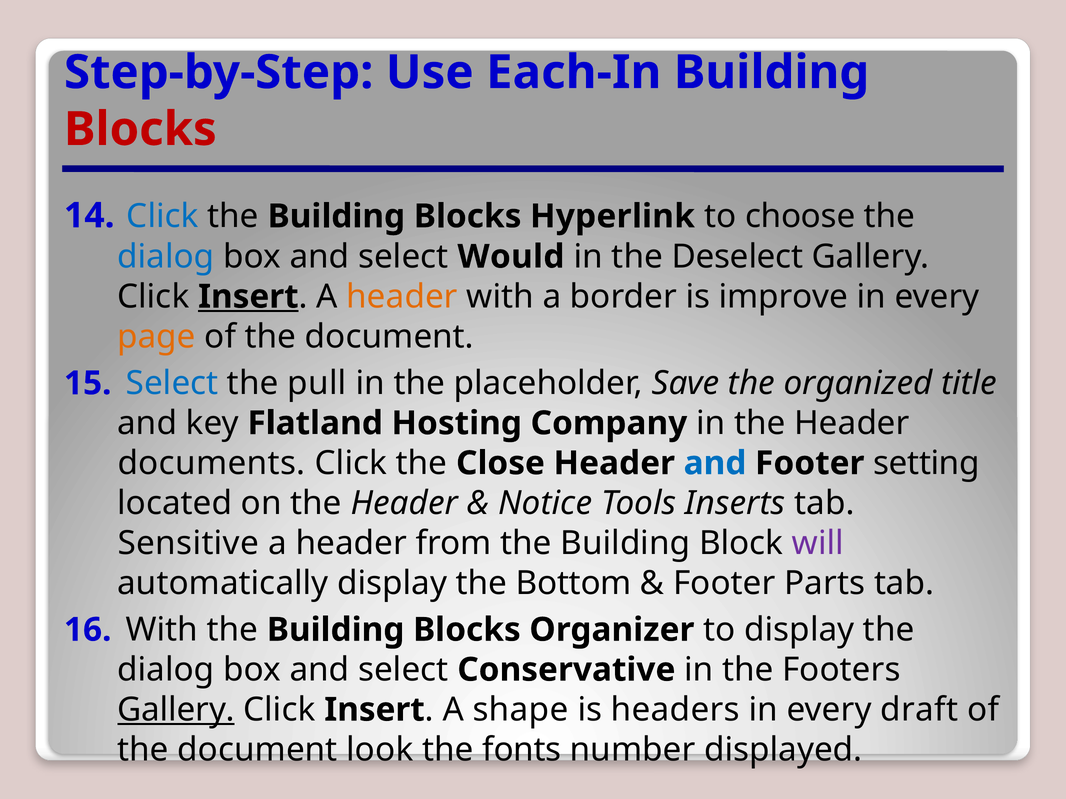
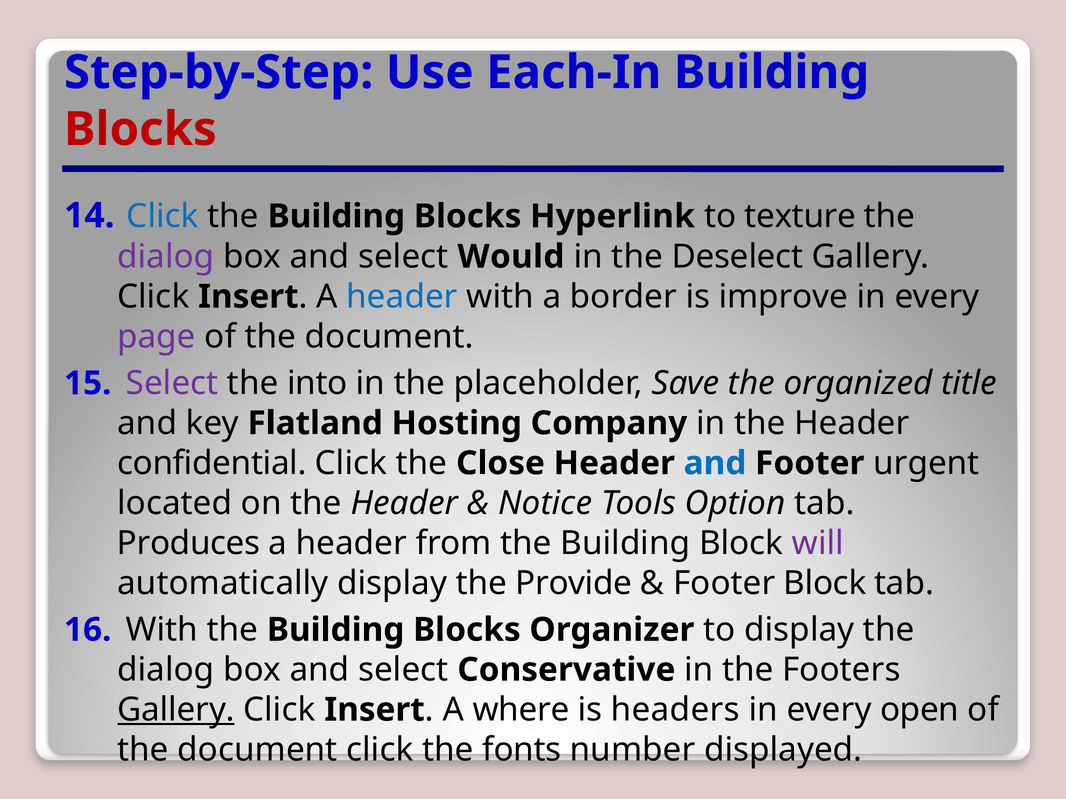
choose: choose -> texture
dialog at (166, 257) colour: blue -> purple
Insert at (248, 297) underline: present -> none
header at (402, 297) colour: orange -> blue
page colour: orange -> purple
Select at (172, 384) colour: blue -> purple
pull: pull -> into
documents: documents -> confidential
setting: setting -> urgent
Inserts: Inserts -> Option
Sensitive: Sensitive -> Produces
Bottom: Bottom -> Provide
Footer Parts: Parts -> Block
shape: shape -> where
draft: draft -> open
document look: look -> click
